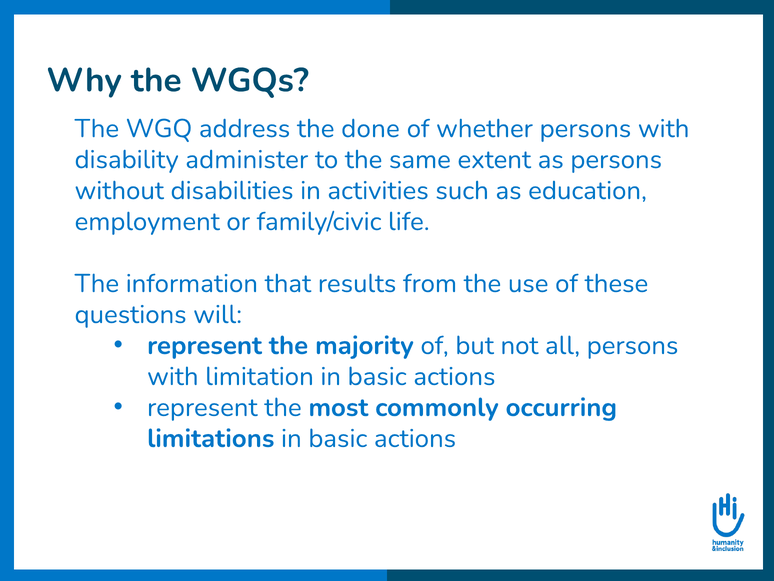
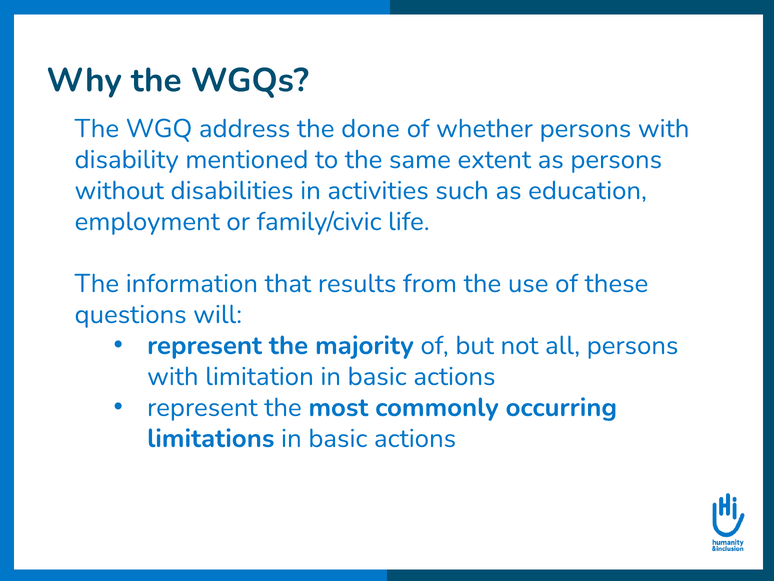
administer: administer -> mentioned
